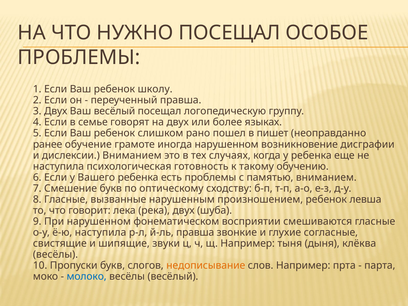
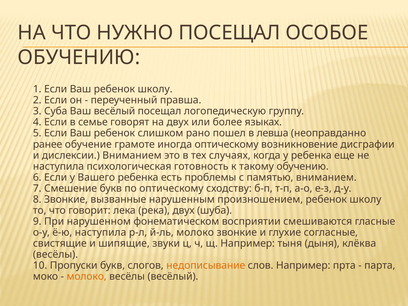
ПРОБЛЕМЫ at (79, 57): ПРОБЛЕМЫ -> ОБУЧЕНИЮ
3 Двух: Двух -> Суба
пишет: пишет -> левша
иногда нарушенном: нарушенном -> оптическому
8 Гласные: Гласные -> Звонкие
произношением ребенок левша: левша -> школу
й-ль правша: правша -> молоко
молоко at (87, 277) colour: blue -> orange
